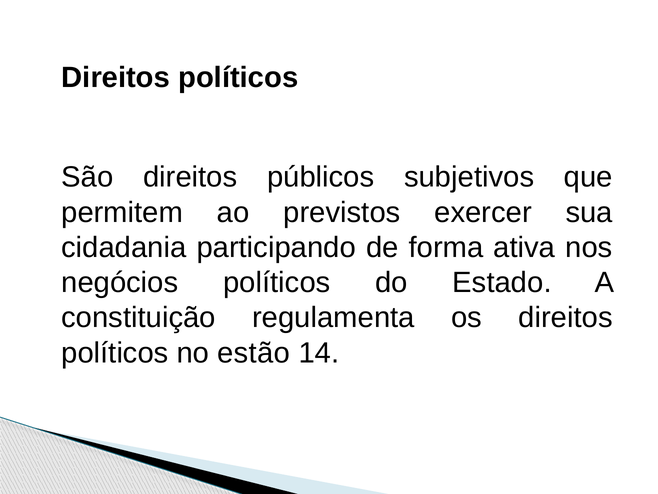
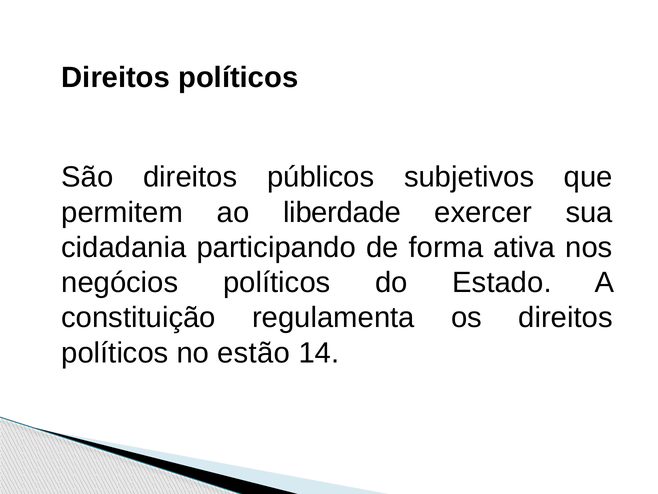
previstos: previstos -> liberdade
